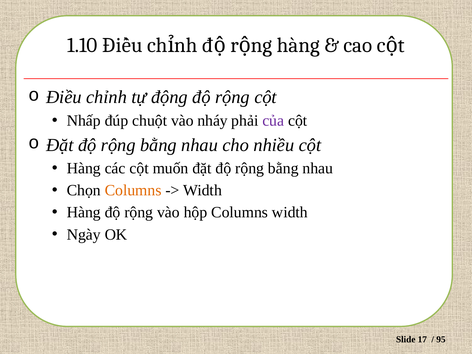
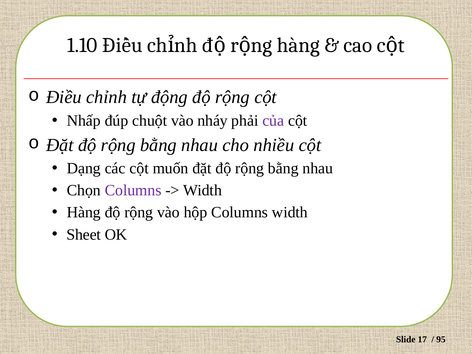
Hàng at (84, 168): Hàng -> Dạng
Columns at (133, 190) colour: orange -> purple
Ngày: Ngày -> Sheet
